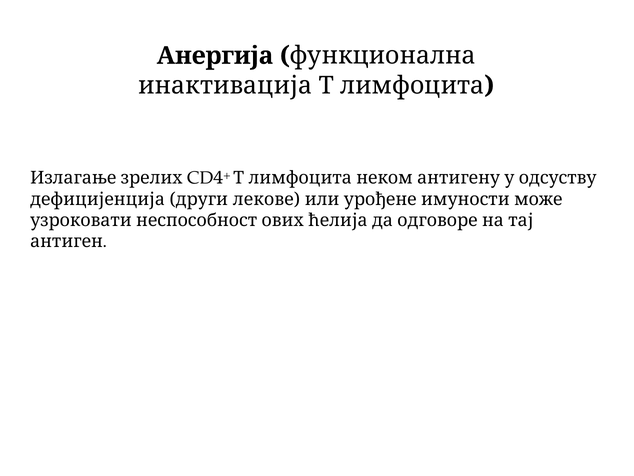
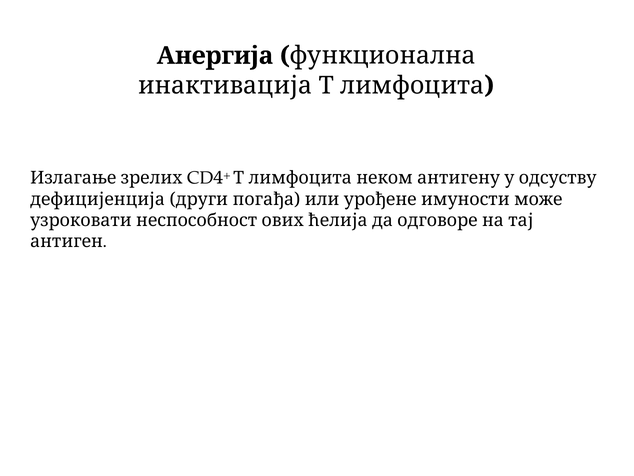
лекове: лекове -> погађа
